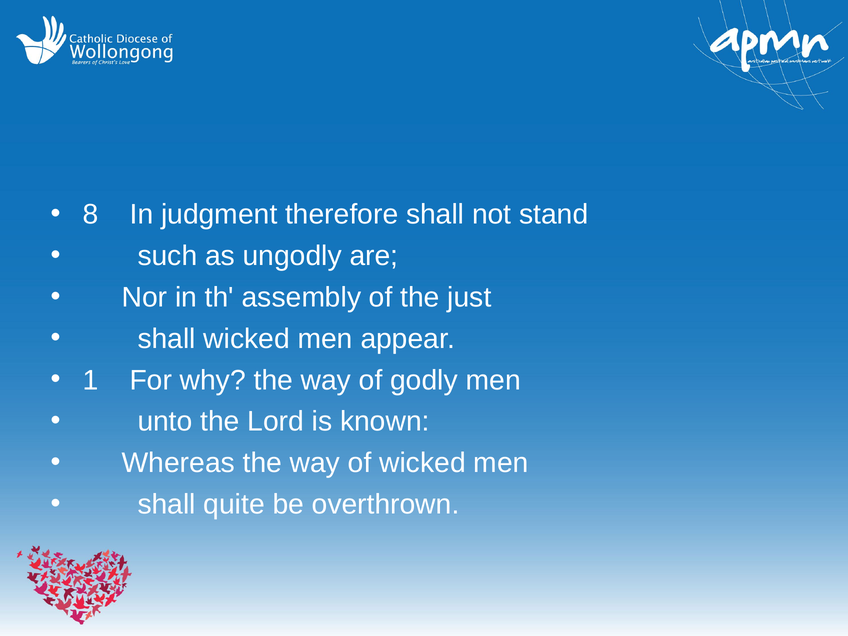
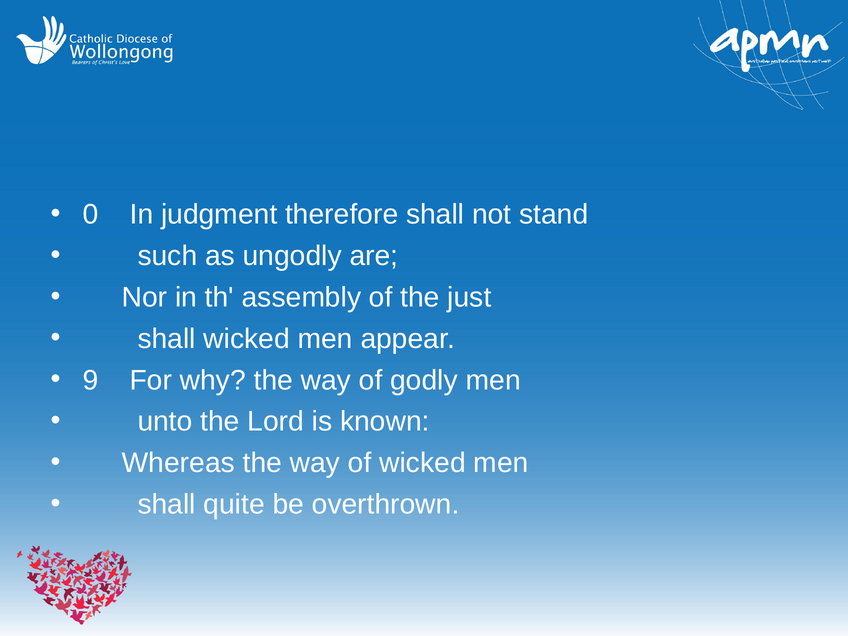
8: 8 -> 0
1: 1 -> 9
